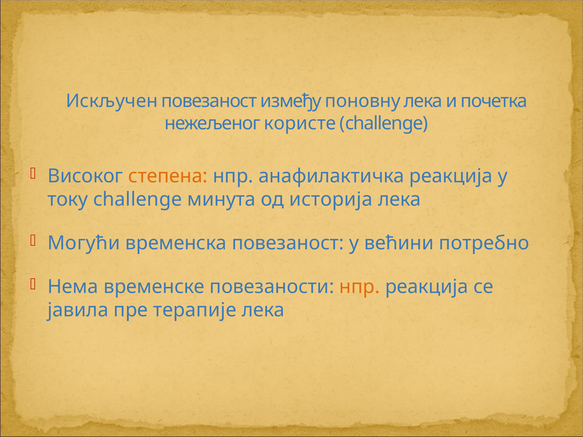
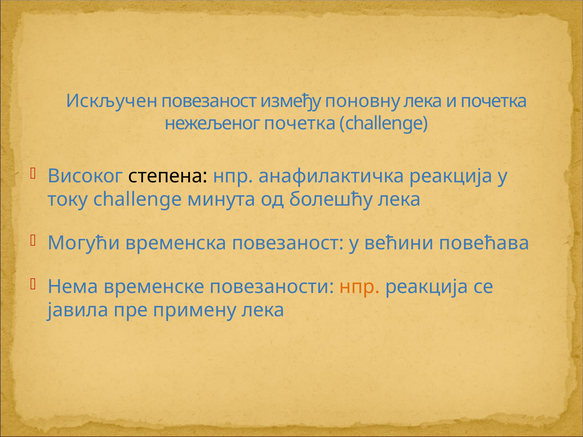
нежељеног користе: користе -> почетка
степена colour: orange -> black
историја: историја -> болешћу
потребно: потребно -> повећава
терапије: терапије -> примену
